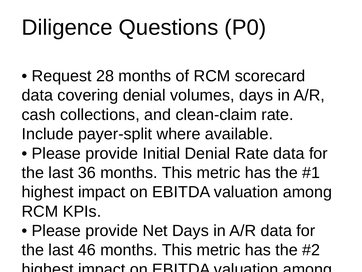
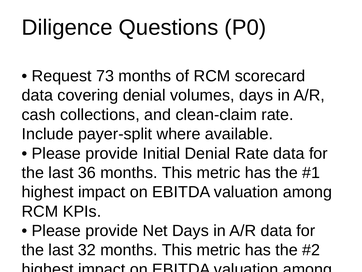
28: 28 -> 73
46: 46 -> 32
